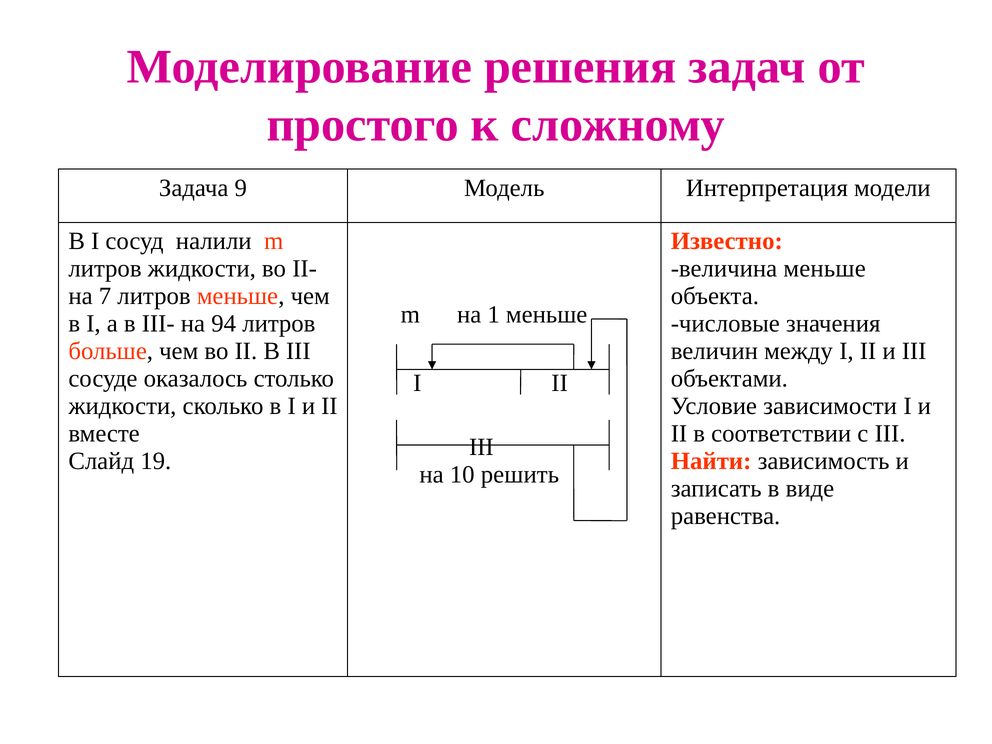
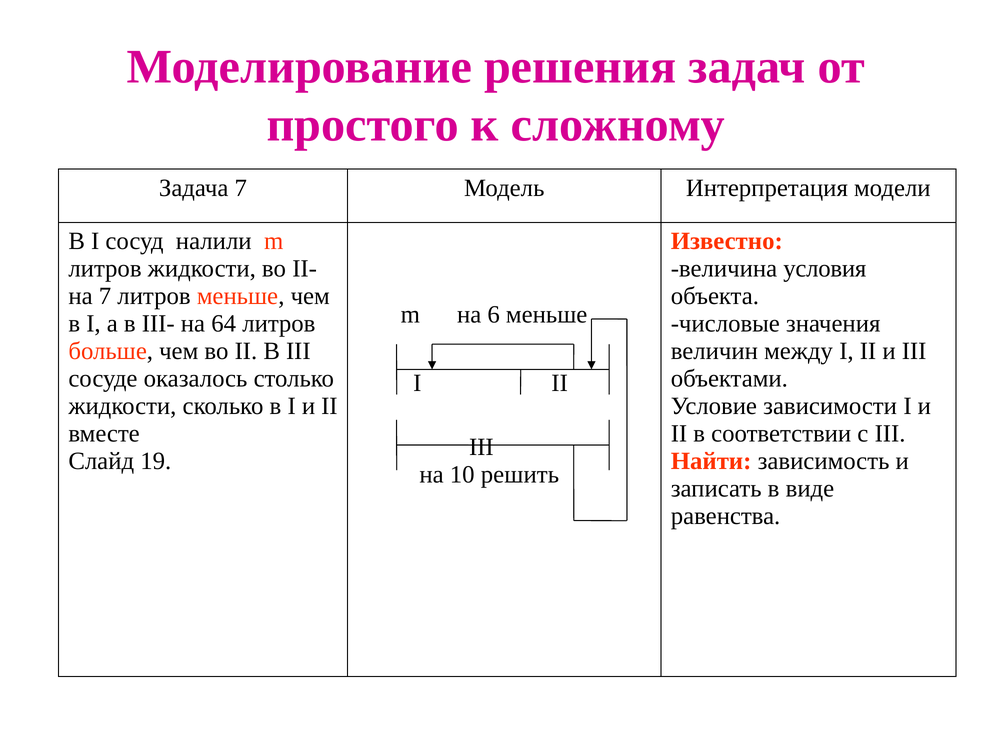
Задача 9: 9 -> 7
величина меньше: меньше -> условия
1: 1 -> 6
94: 94 -> 64
